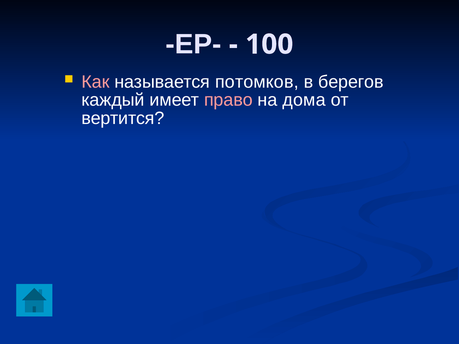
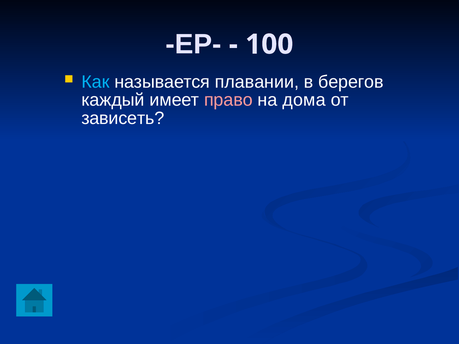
Как colour: pink -> light blue
потомков: потомков -> плавании
вертится: вертится -> зависеть
